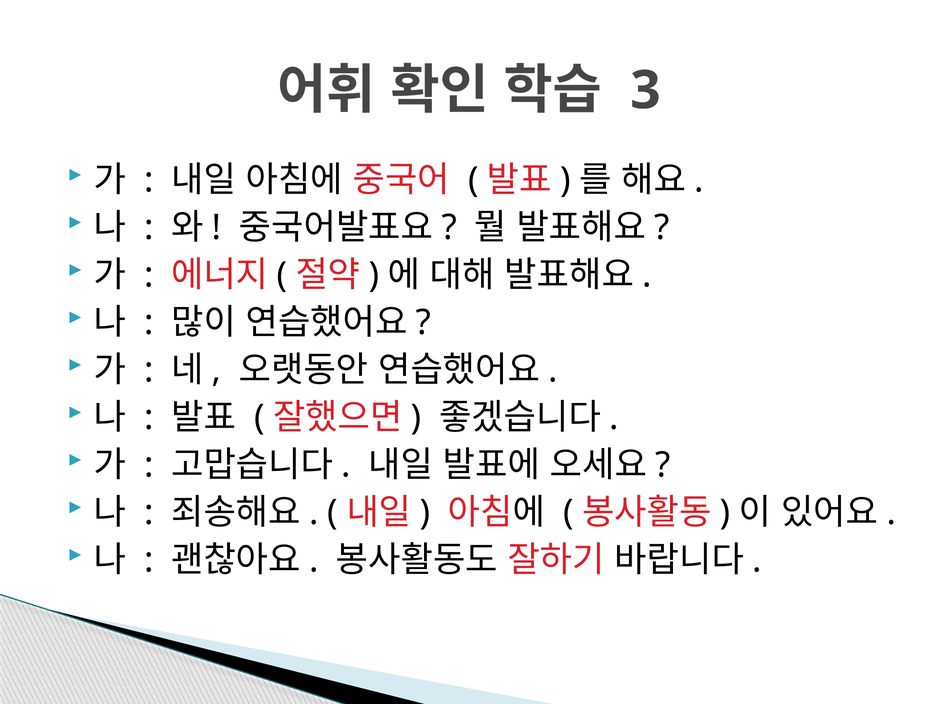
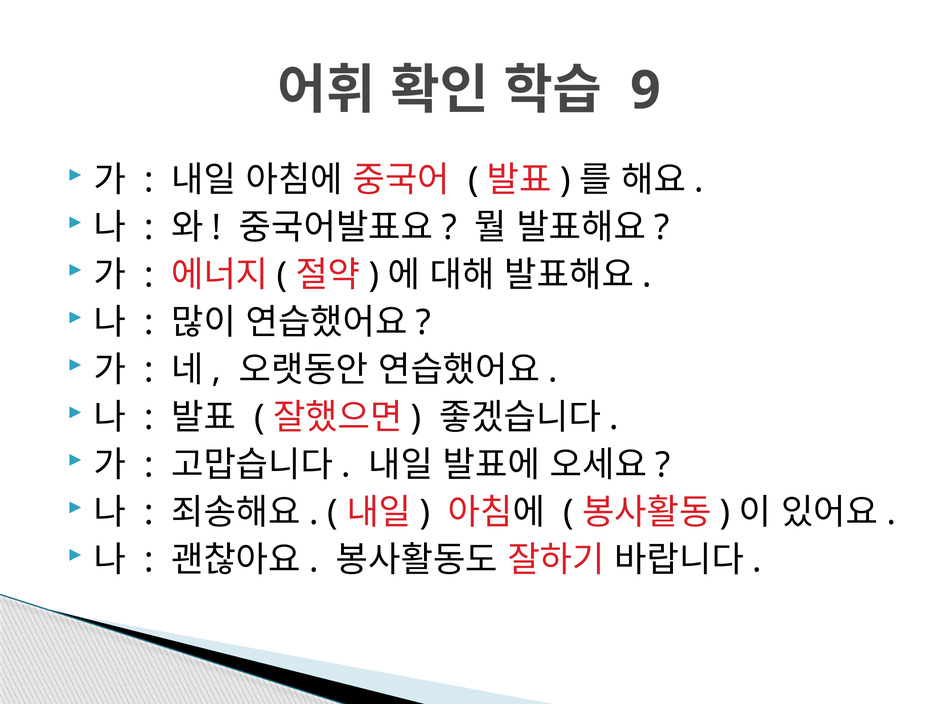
3: 3 -> 9
